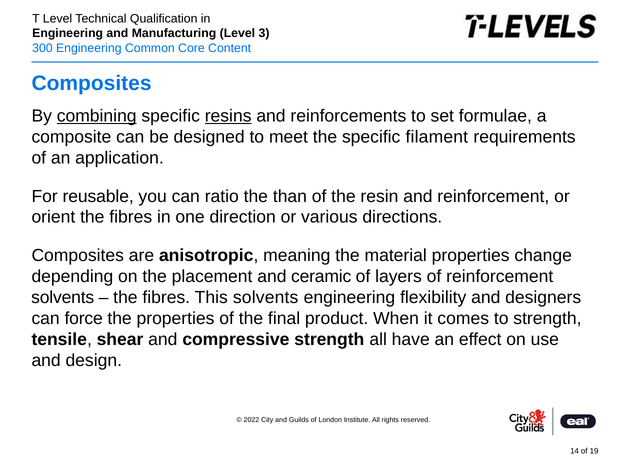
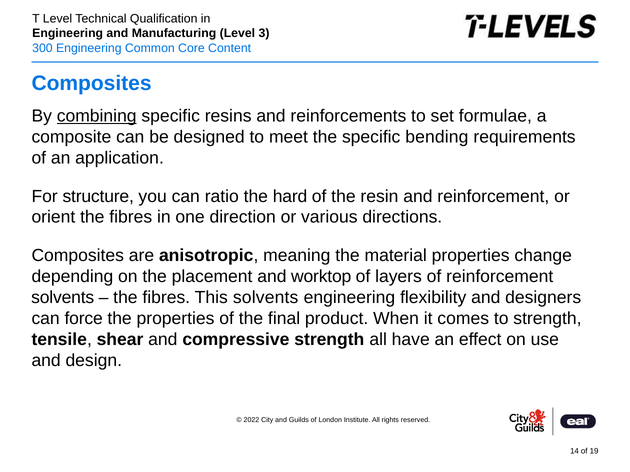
resins underline: present -> none
filament: filament -> bending
reusable: reusable -> structure
than: than -> hard
ceramic: ceramic -> worktop
